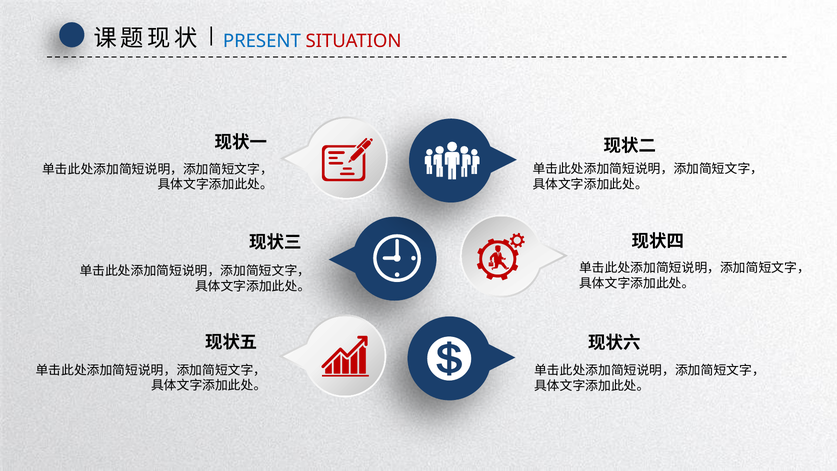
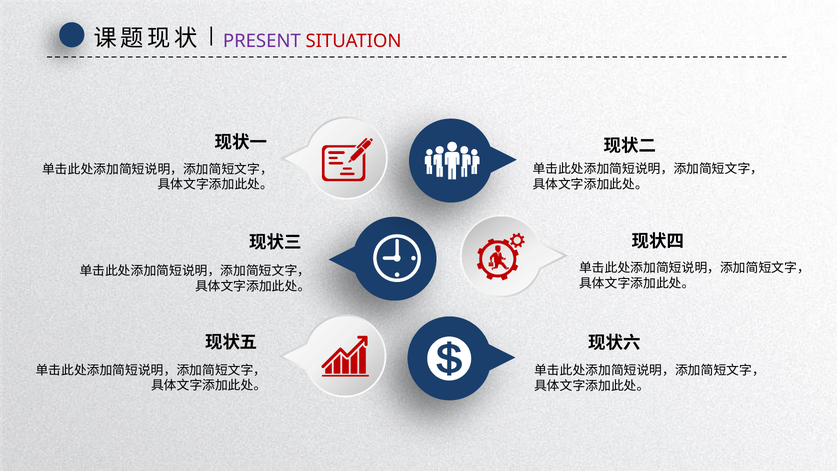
PRESENT colour: blue -> purple
